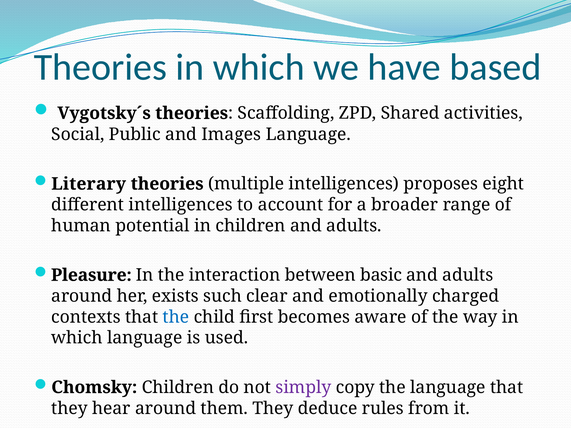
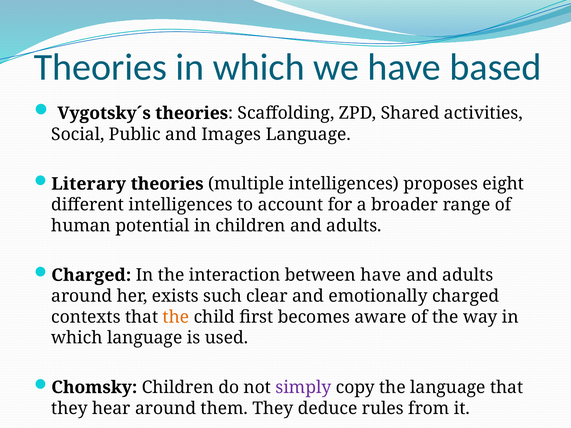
Pleasure at (91, 275): Pleasure -> Charged
between basic: basic -> have
the at (176, 317) colour: blue -> orange
